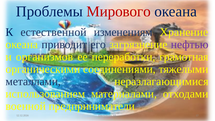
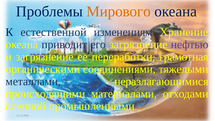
Мирового colour: red -> orange
и организмов: организмов -> загрязнение
использованием: использованием -> происходящими
предприниматели: предприниматели -> промышленными
